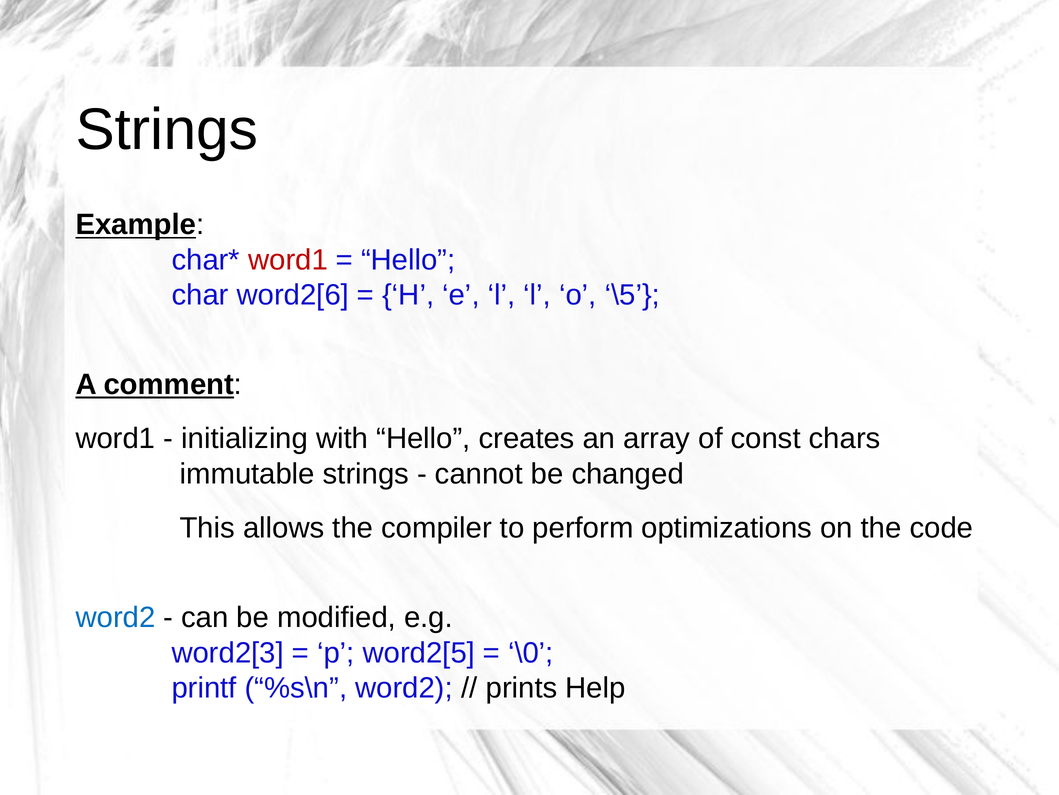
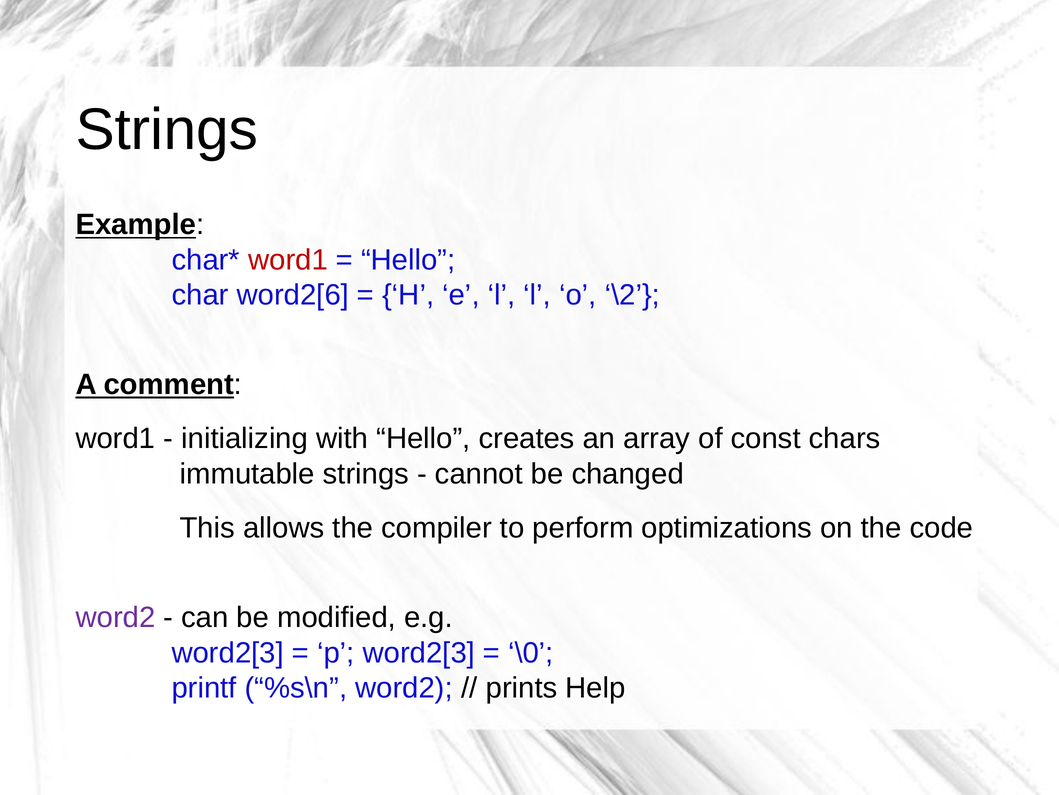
\5: \5 -> \2
word2 at (115, 617) colour: blue -> purple
p word2[5: word2[5 -> word2[3
